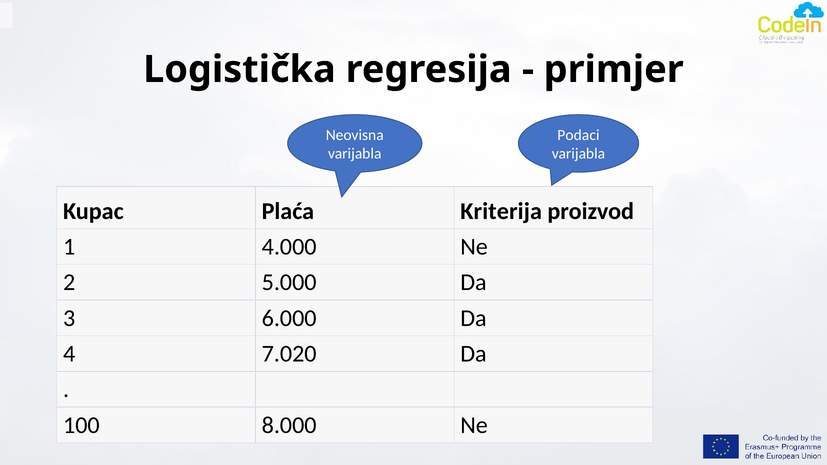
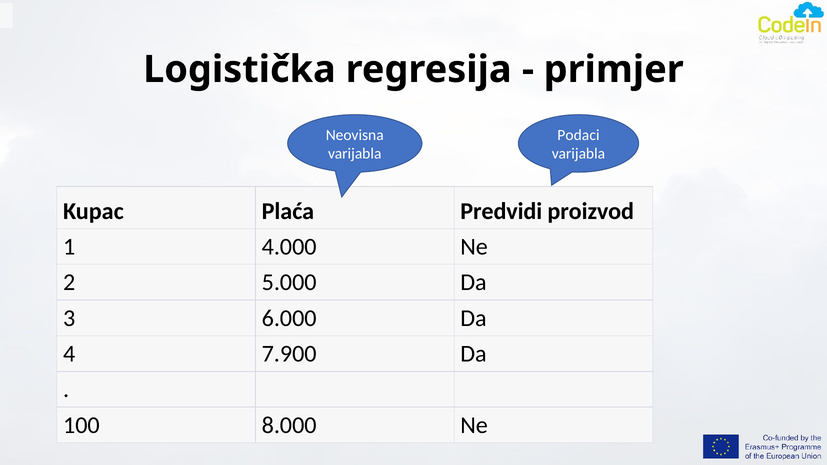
Kriterija: Kriterija -> Predvidi
7.020: 7.020 -> 7.900
